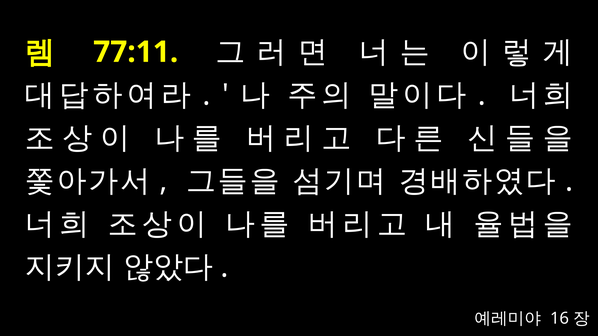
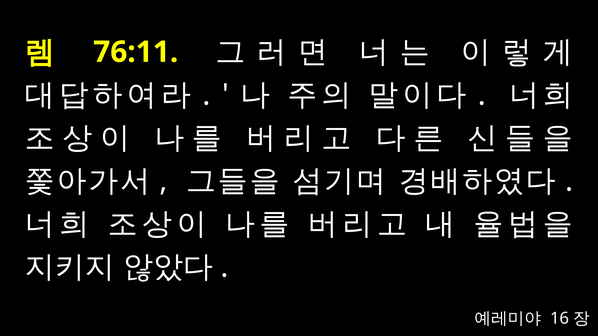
77:11: 77:11 -> 76:11
